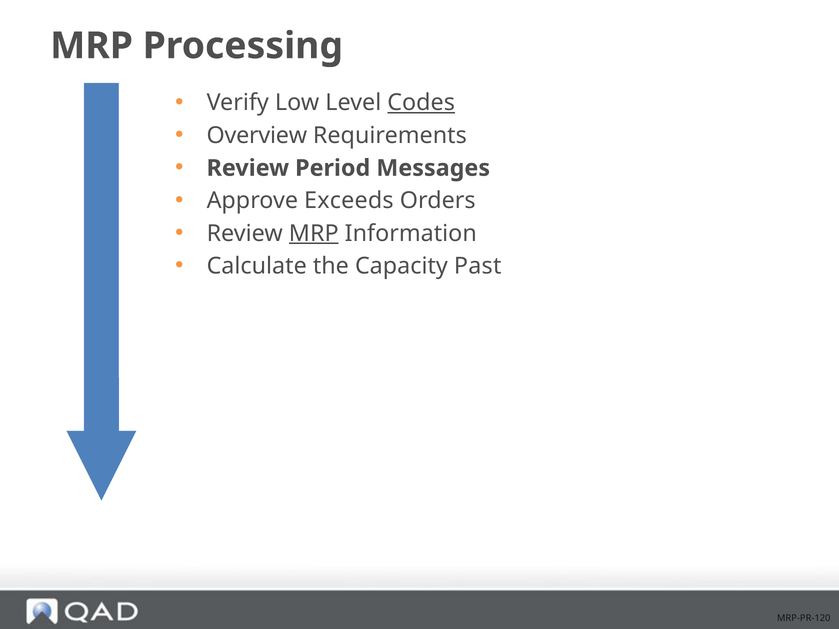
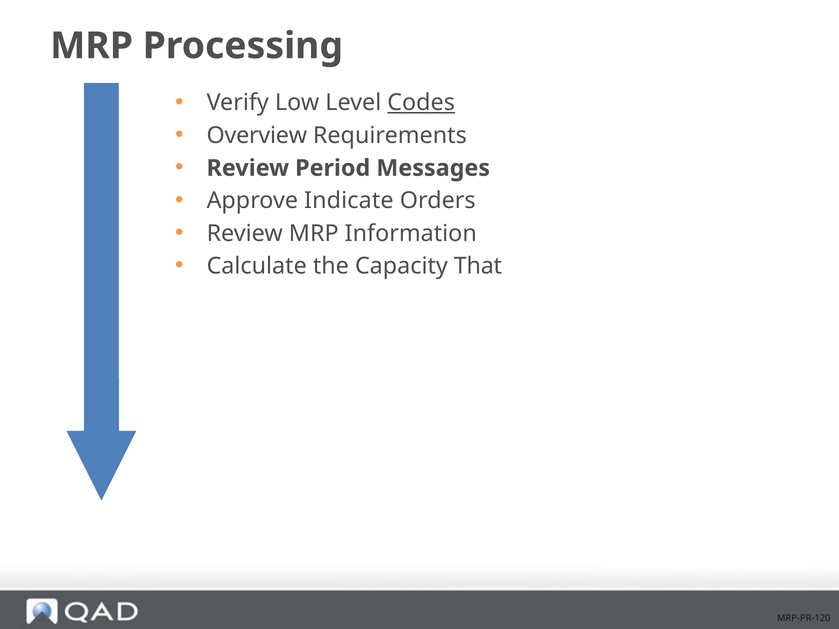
Exceeds: Exceeds -> Indicate
MRP at (314, 234) underline: present -> none
Past: Past -> That
